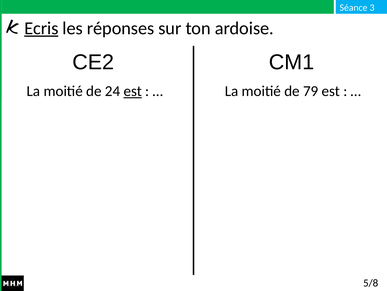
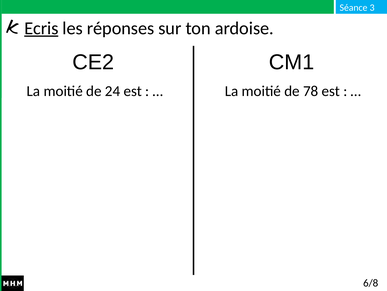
est at (133, 91) underline: present -> none
79: 79 -> 78
5/8: 5/8 -> 6/8
